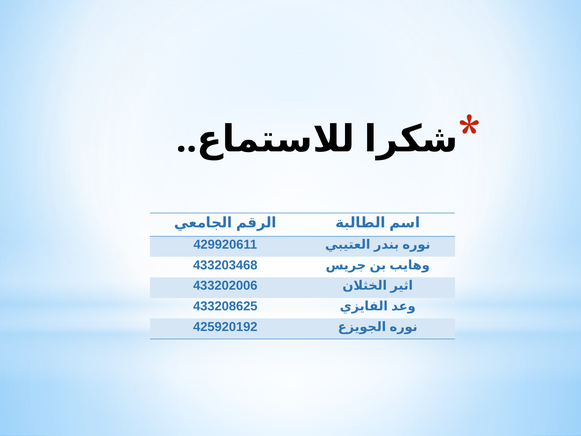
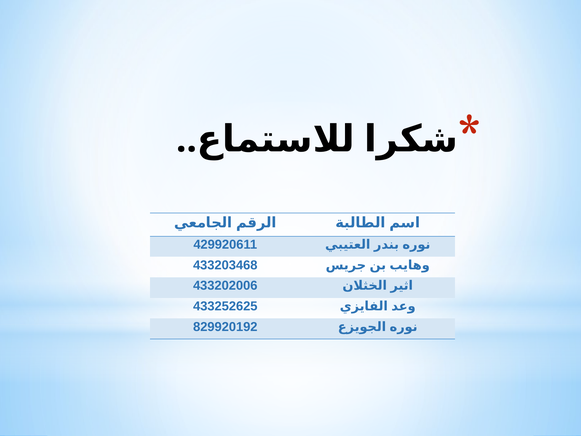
433208625: 433208625 -> 433252625
425920192: 425920192 -> 829920192
